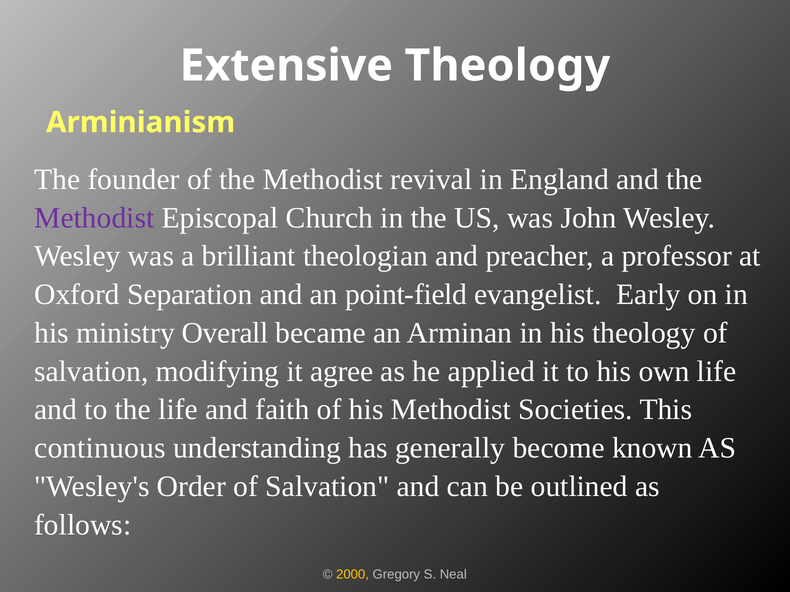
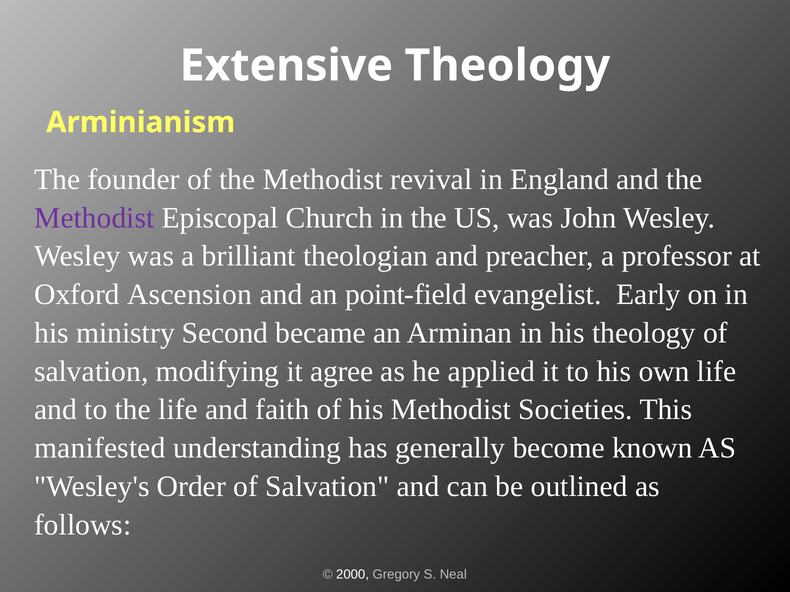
Separation: Separation -> Ascension
Overall: Overall -> Second
continuous: continuous -> manifested
2000 colour: yellow -> white
